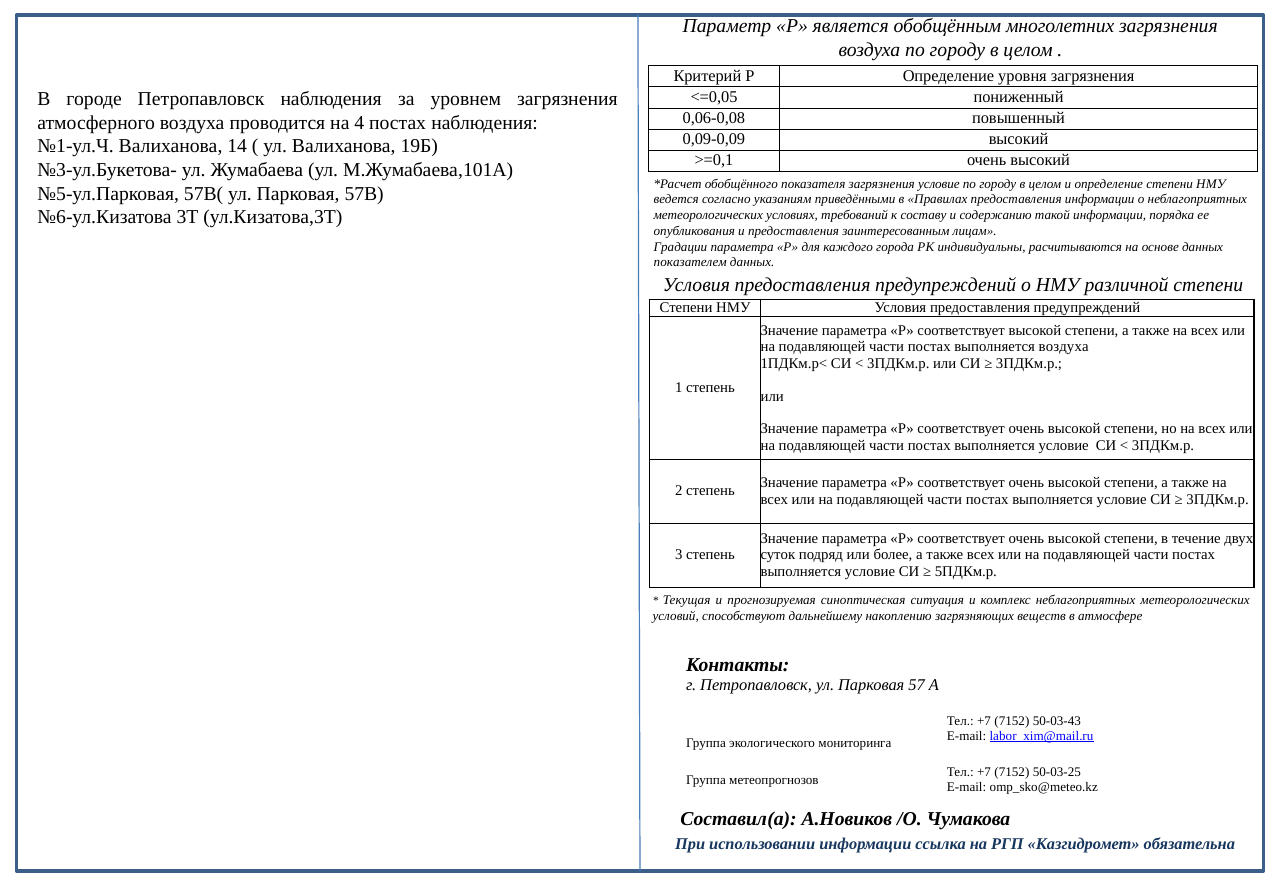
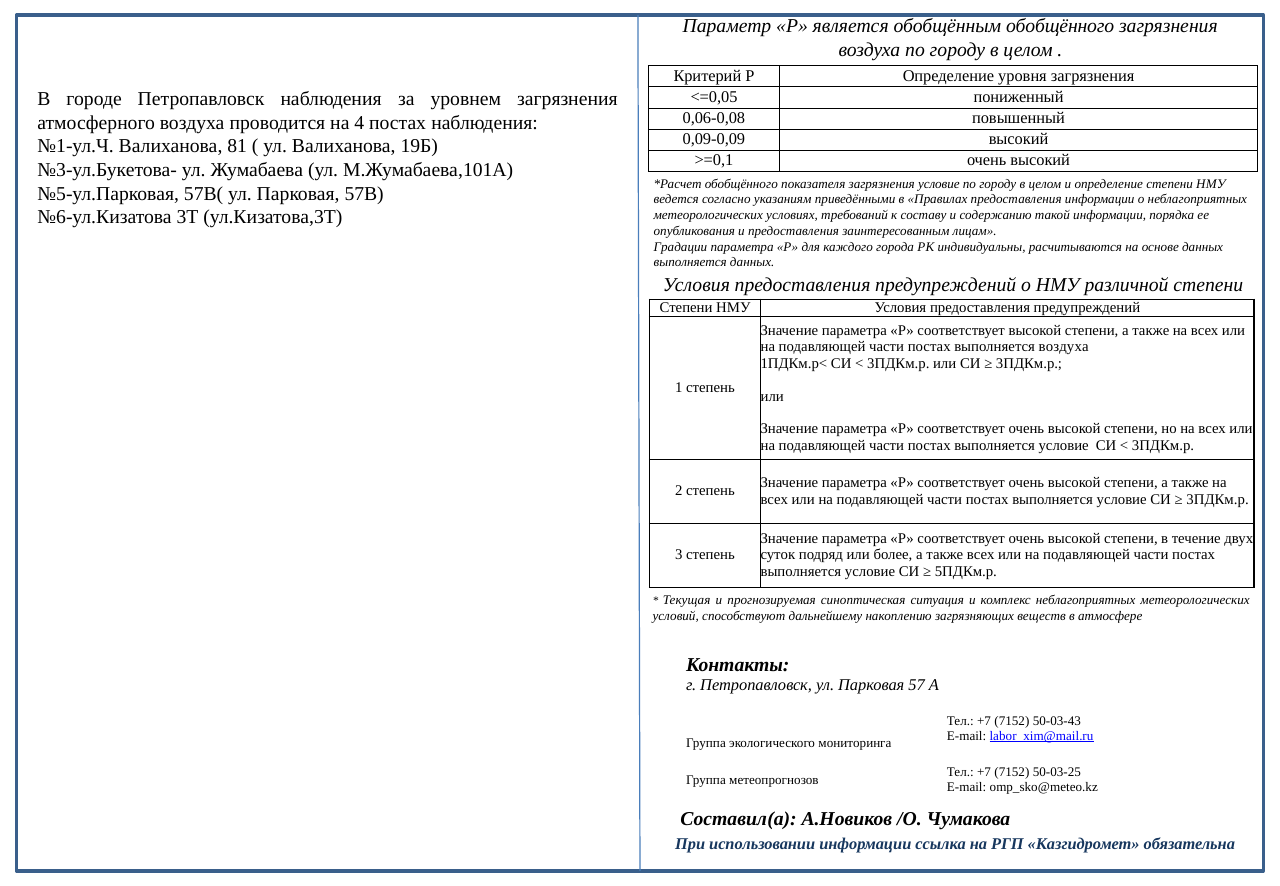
обобщённым многолетних: многолетних -> обобщённого
14: 14 -> 81
показателем at (690, 262): показателем -> выполняется
